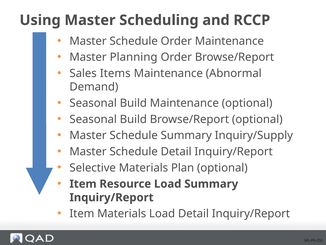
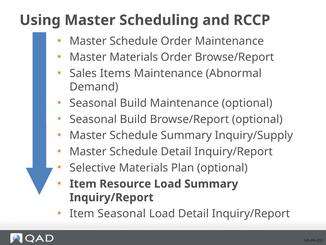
Master Planning: Planning -> Materials
Item Materials: Materials -> Seasonal
